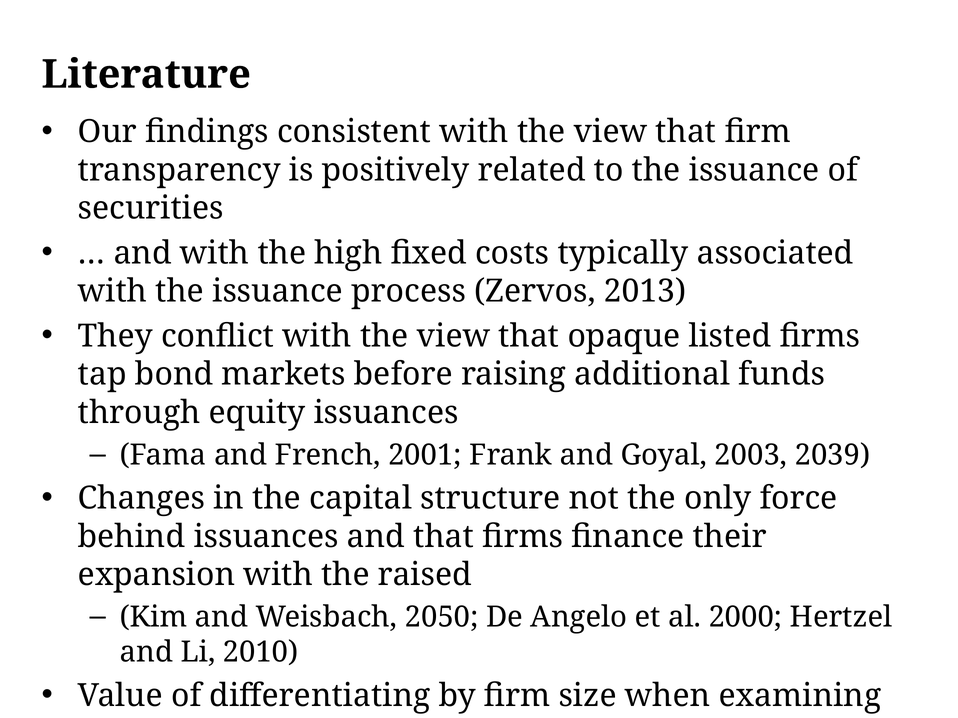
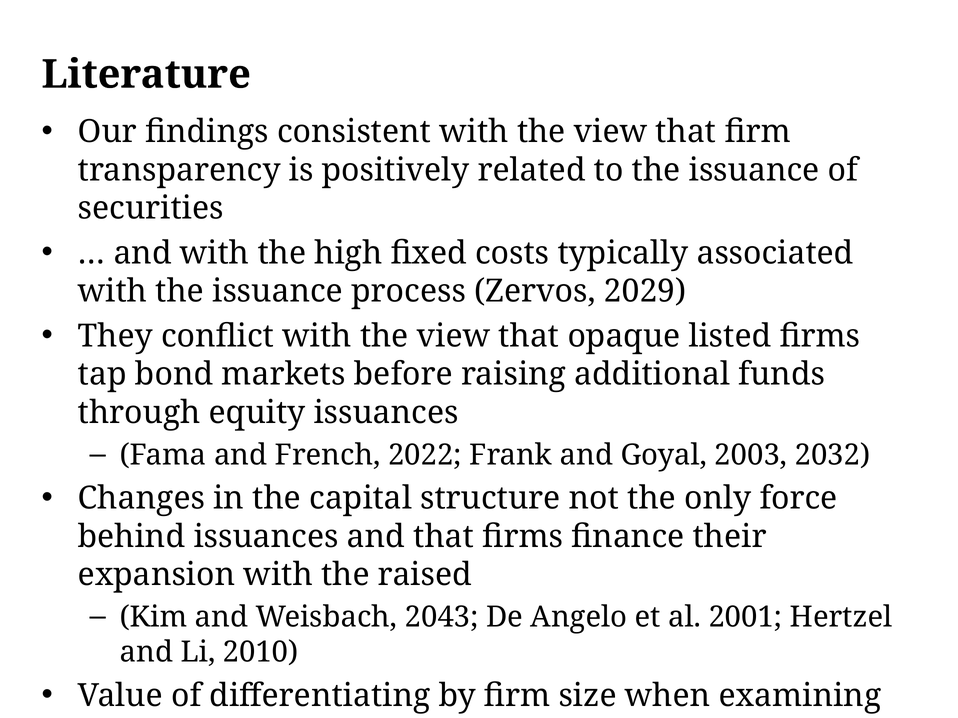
2013: 2013 -> 2029
2001: 2001 -> 2022
2039: 2039 -> 2032
2050: 2050 -> 2043
2000: 2000 -> 2001
